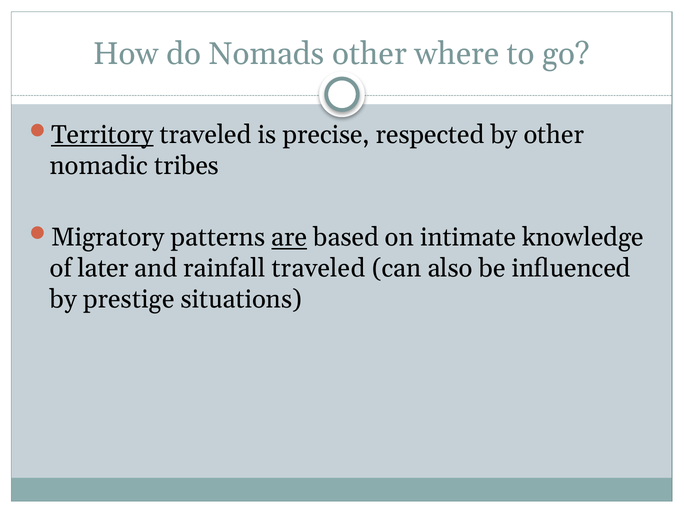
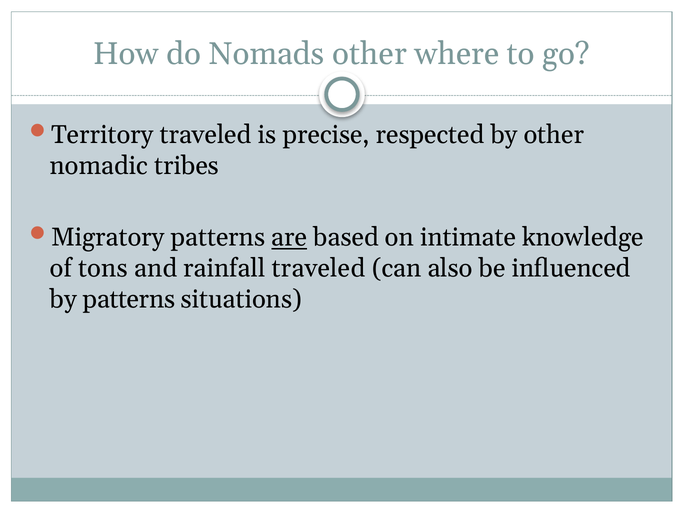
Territory underline: present -> none
later: later -> tons
by prestige: prestige -> patterns
